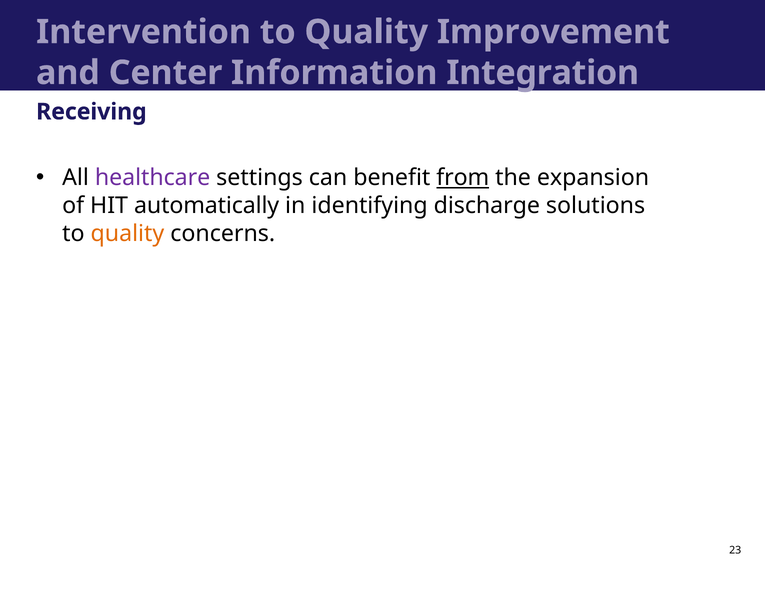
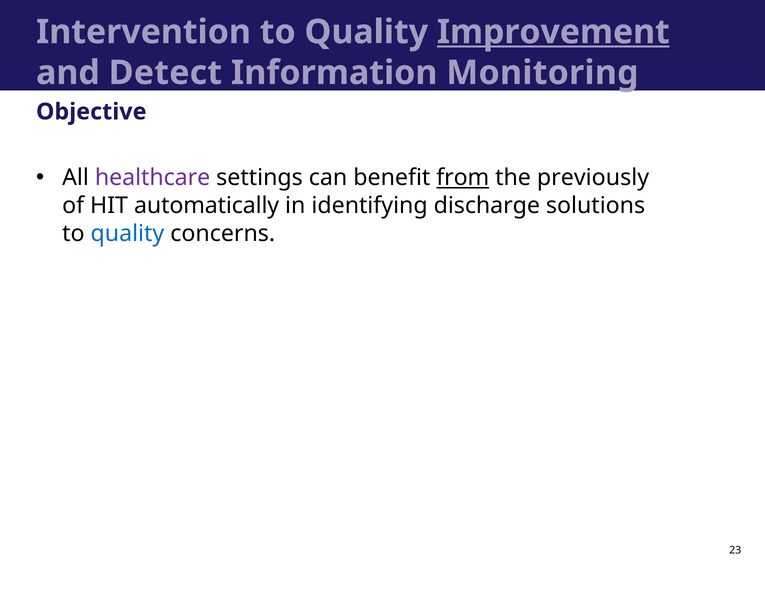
Improvement underline: none -> present
Center: Center -> Detect
Integration: Integration -> Monitoring
Receiving: Receiving -> Objective
expansion: expansion -> previously
quality at (127, 233) colour: orange -> blue
